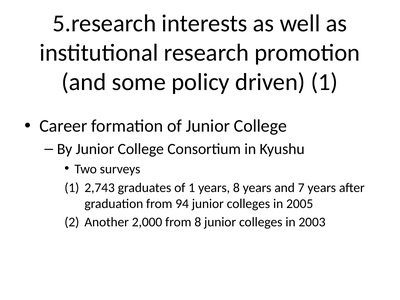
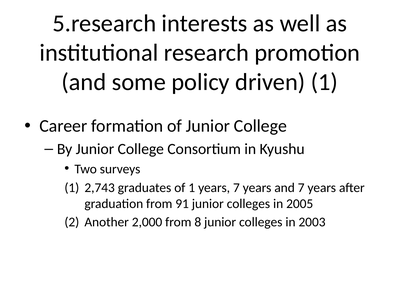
years 8: 8 -> 7
94: 94 -> 91
